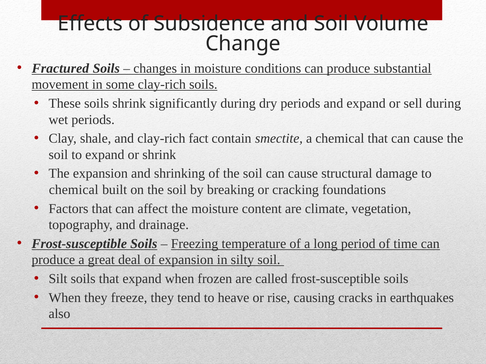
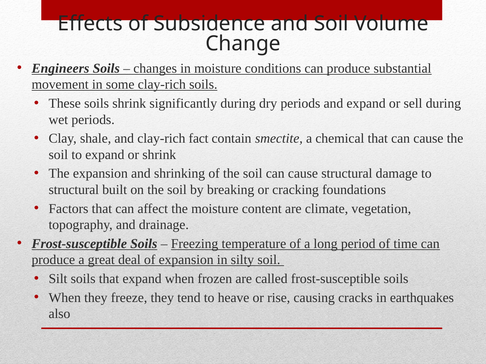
Fractured: Fractured -> Engineers
chemical at (74, 190): chemical -> structural
